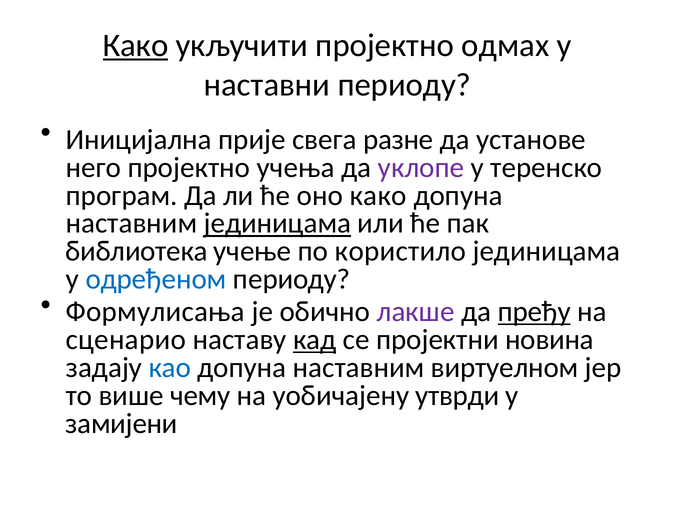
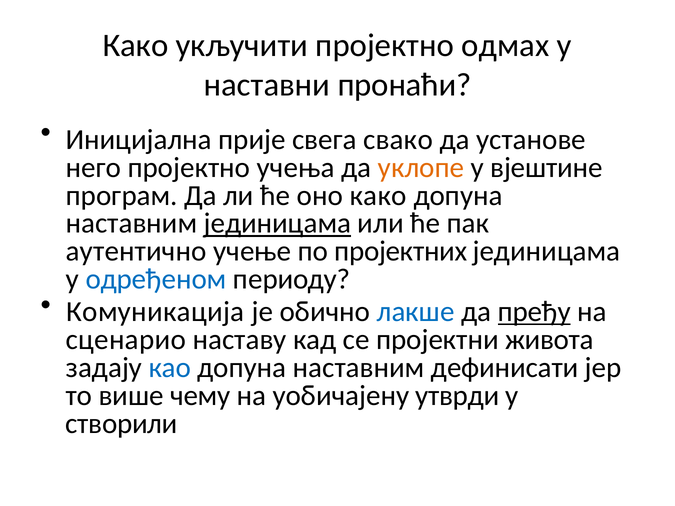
Како at (136, 46) underline: present -> none
наставни периоду: периоду -> пронаћи
разне: разне -> свако
уклопе colour: purple -> orange
теренско: теренско -> вјештине
библиотека: библиотека -> аутентично
користило: користило -> пројектних
Формулисања: Формулисања -> Комуникација
лакше colour: purple -> blue
кад underline: present -> none
новина: новина -> живота
виртуелном: виртуелном -> дефинисати
замијени: замијени -> створили
